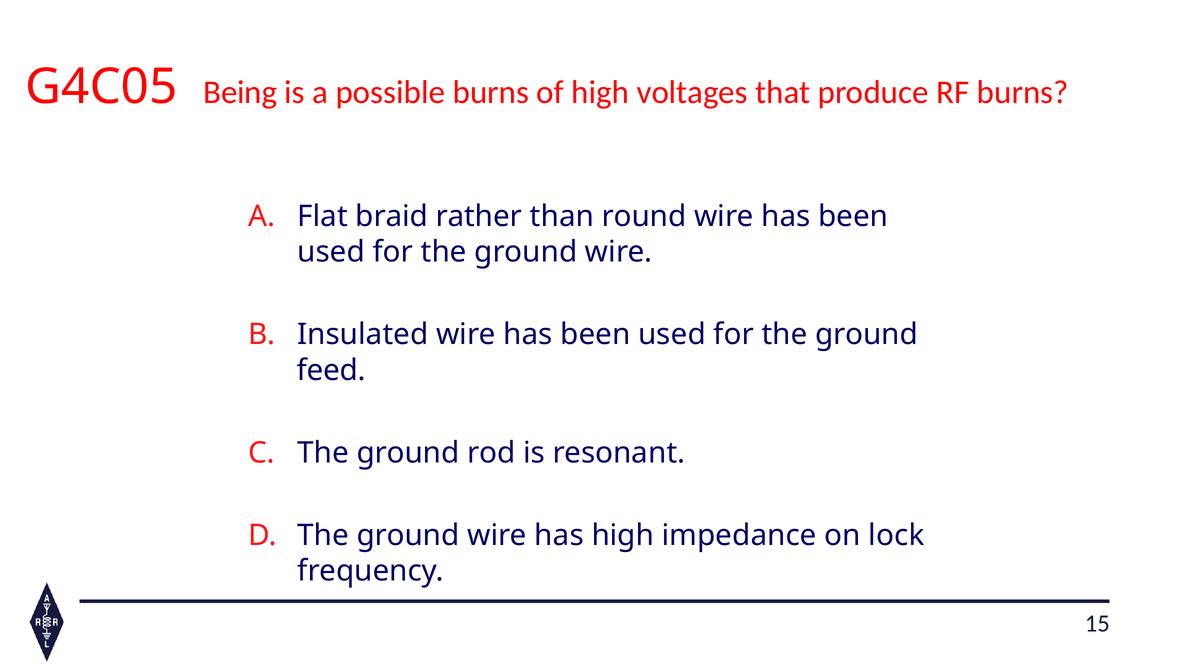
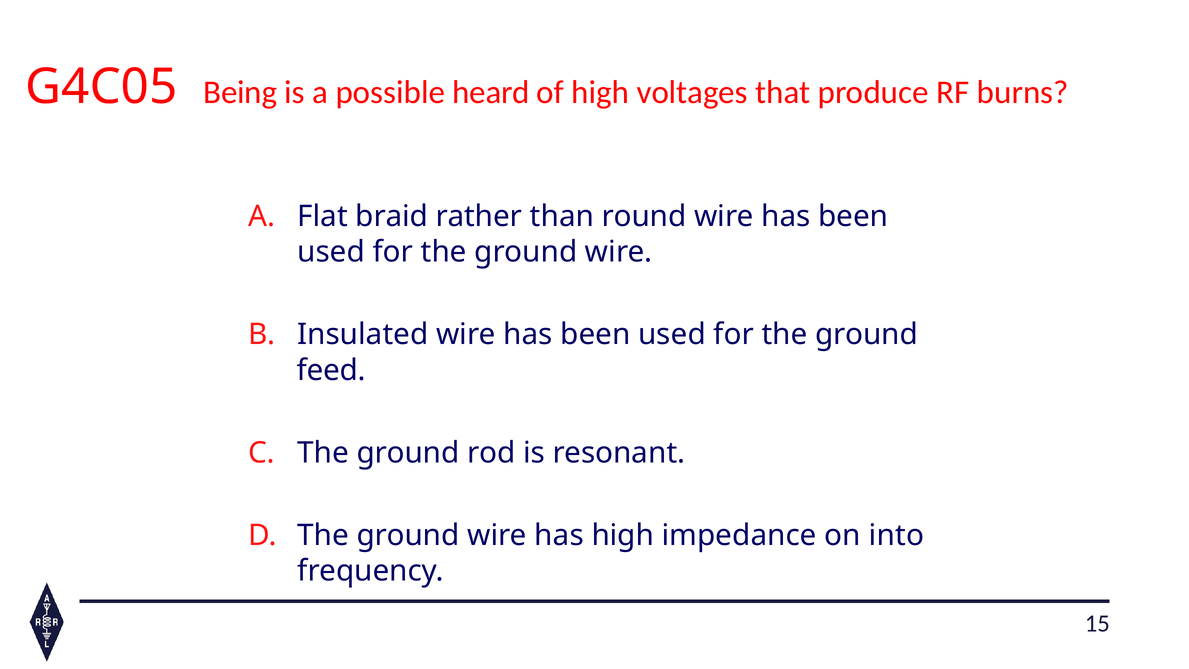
possible burns: burns -> heard
lock: lock -> into
